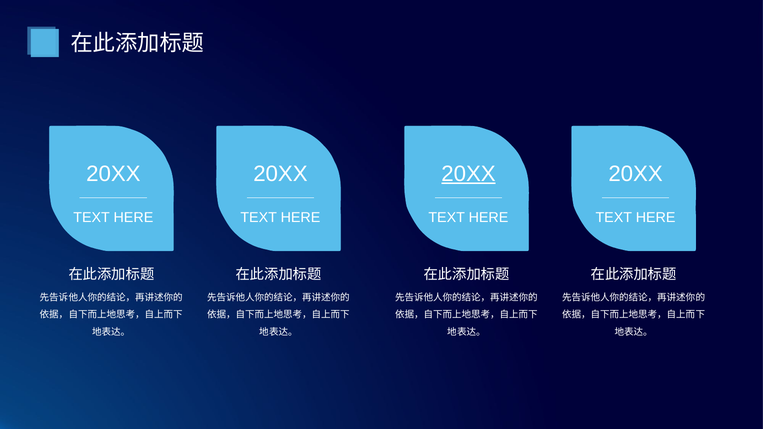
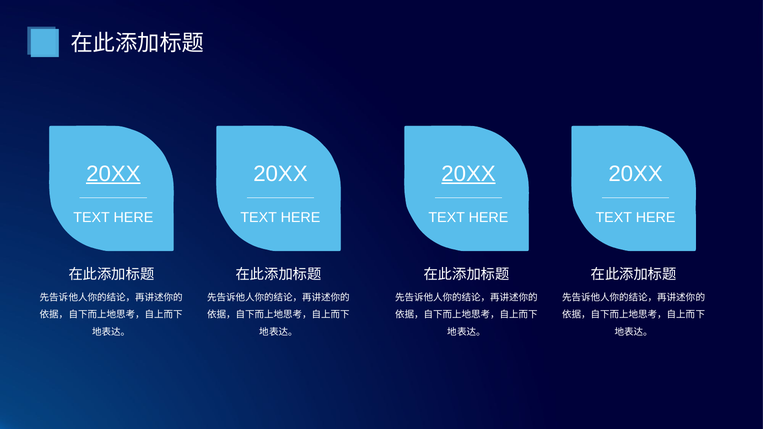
20XX at (113, 174) underline: none -> present
